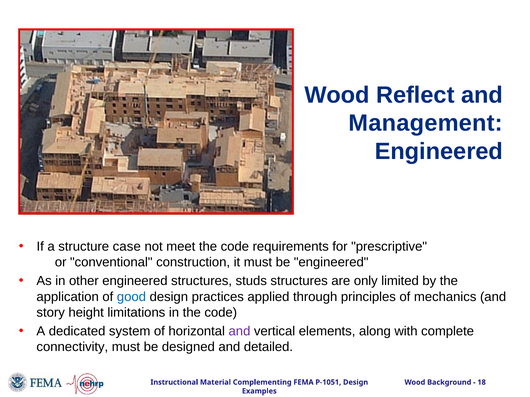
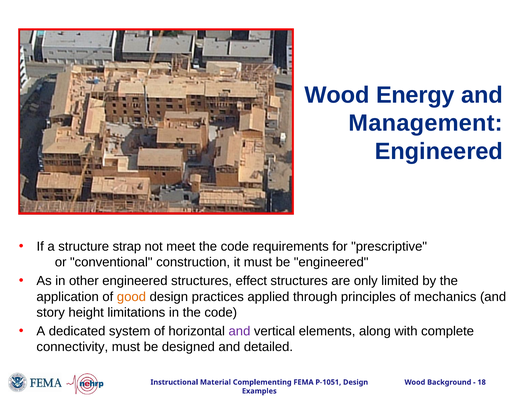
Reflect: Reflect -> Energy
case: case -> strap
studs: studs -> effect
good colour: blue -> orange
